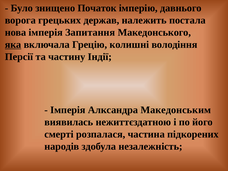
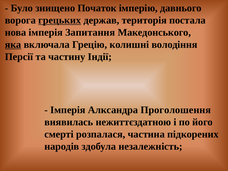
грецьких underline: none -> present
належить: належить -> територія
Македонським: Македонським -> Проголошення
